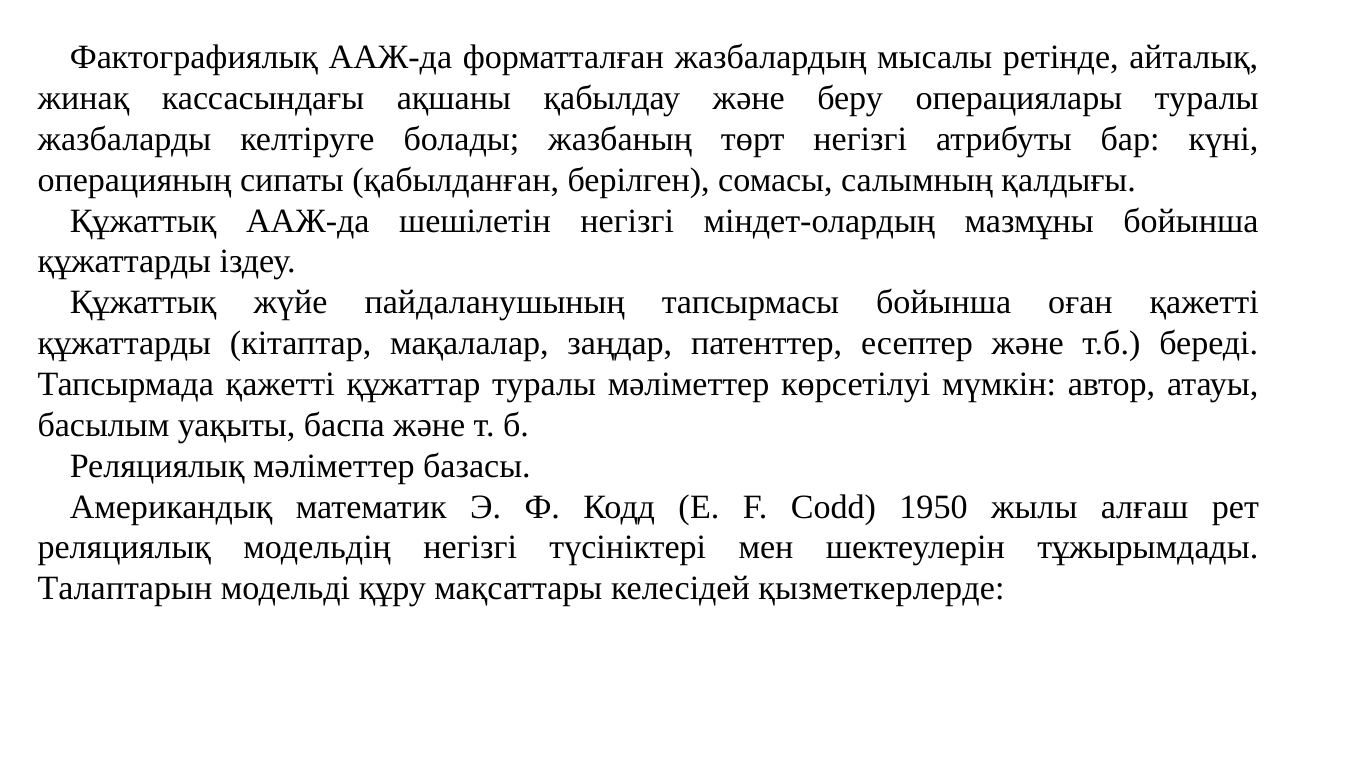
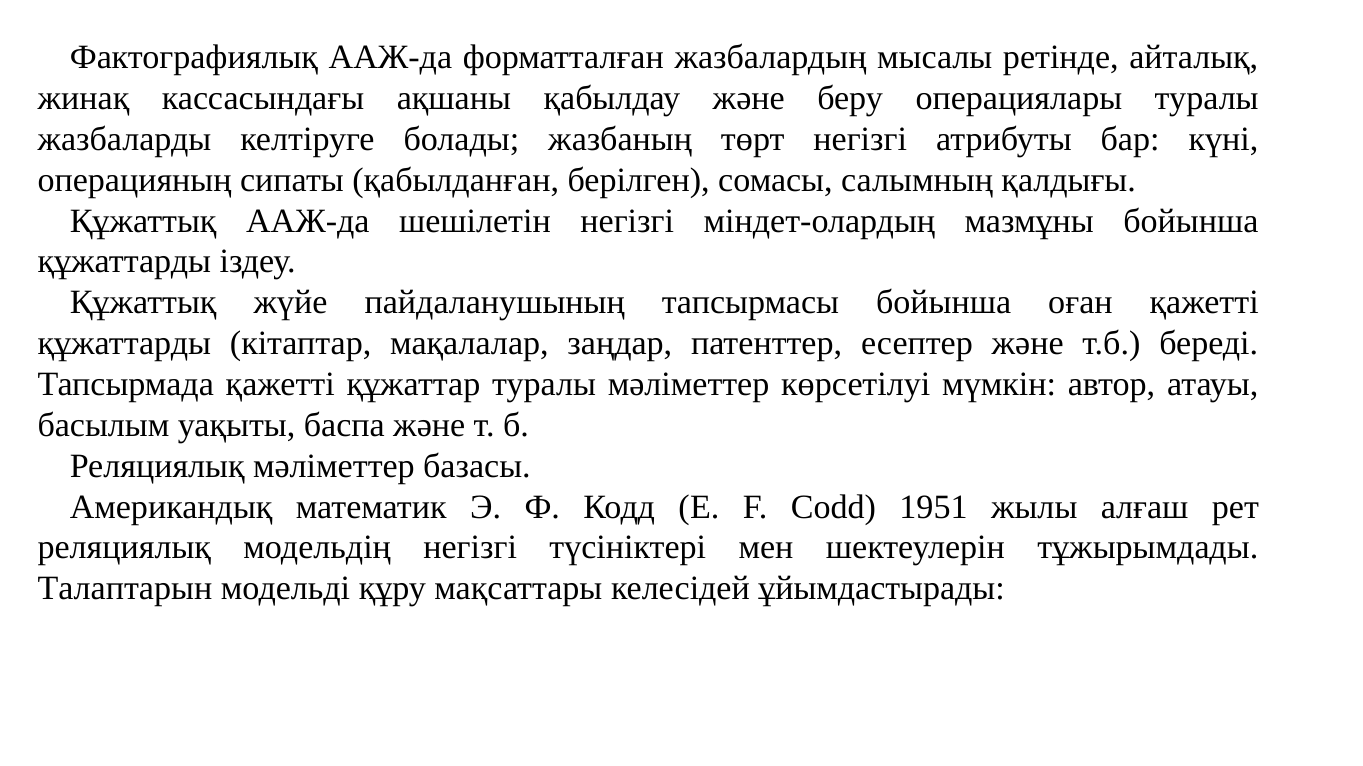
1950: 1950 -> 1951
қызметкерлерде: қызметкерлерде -> ұйымдастырады
